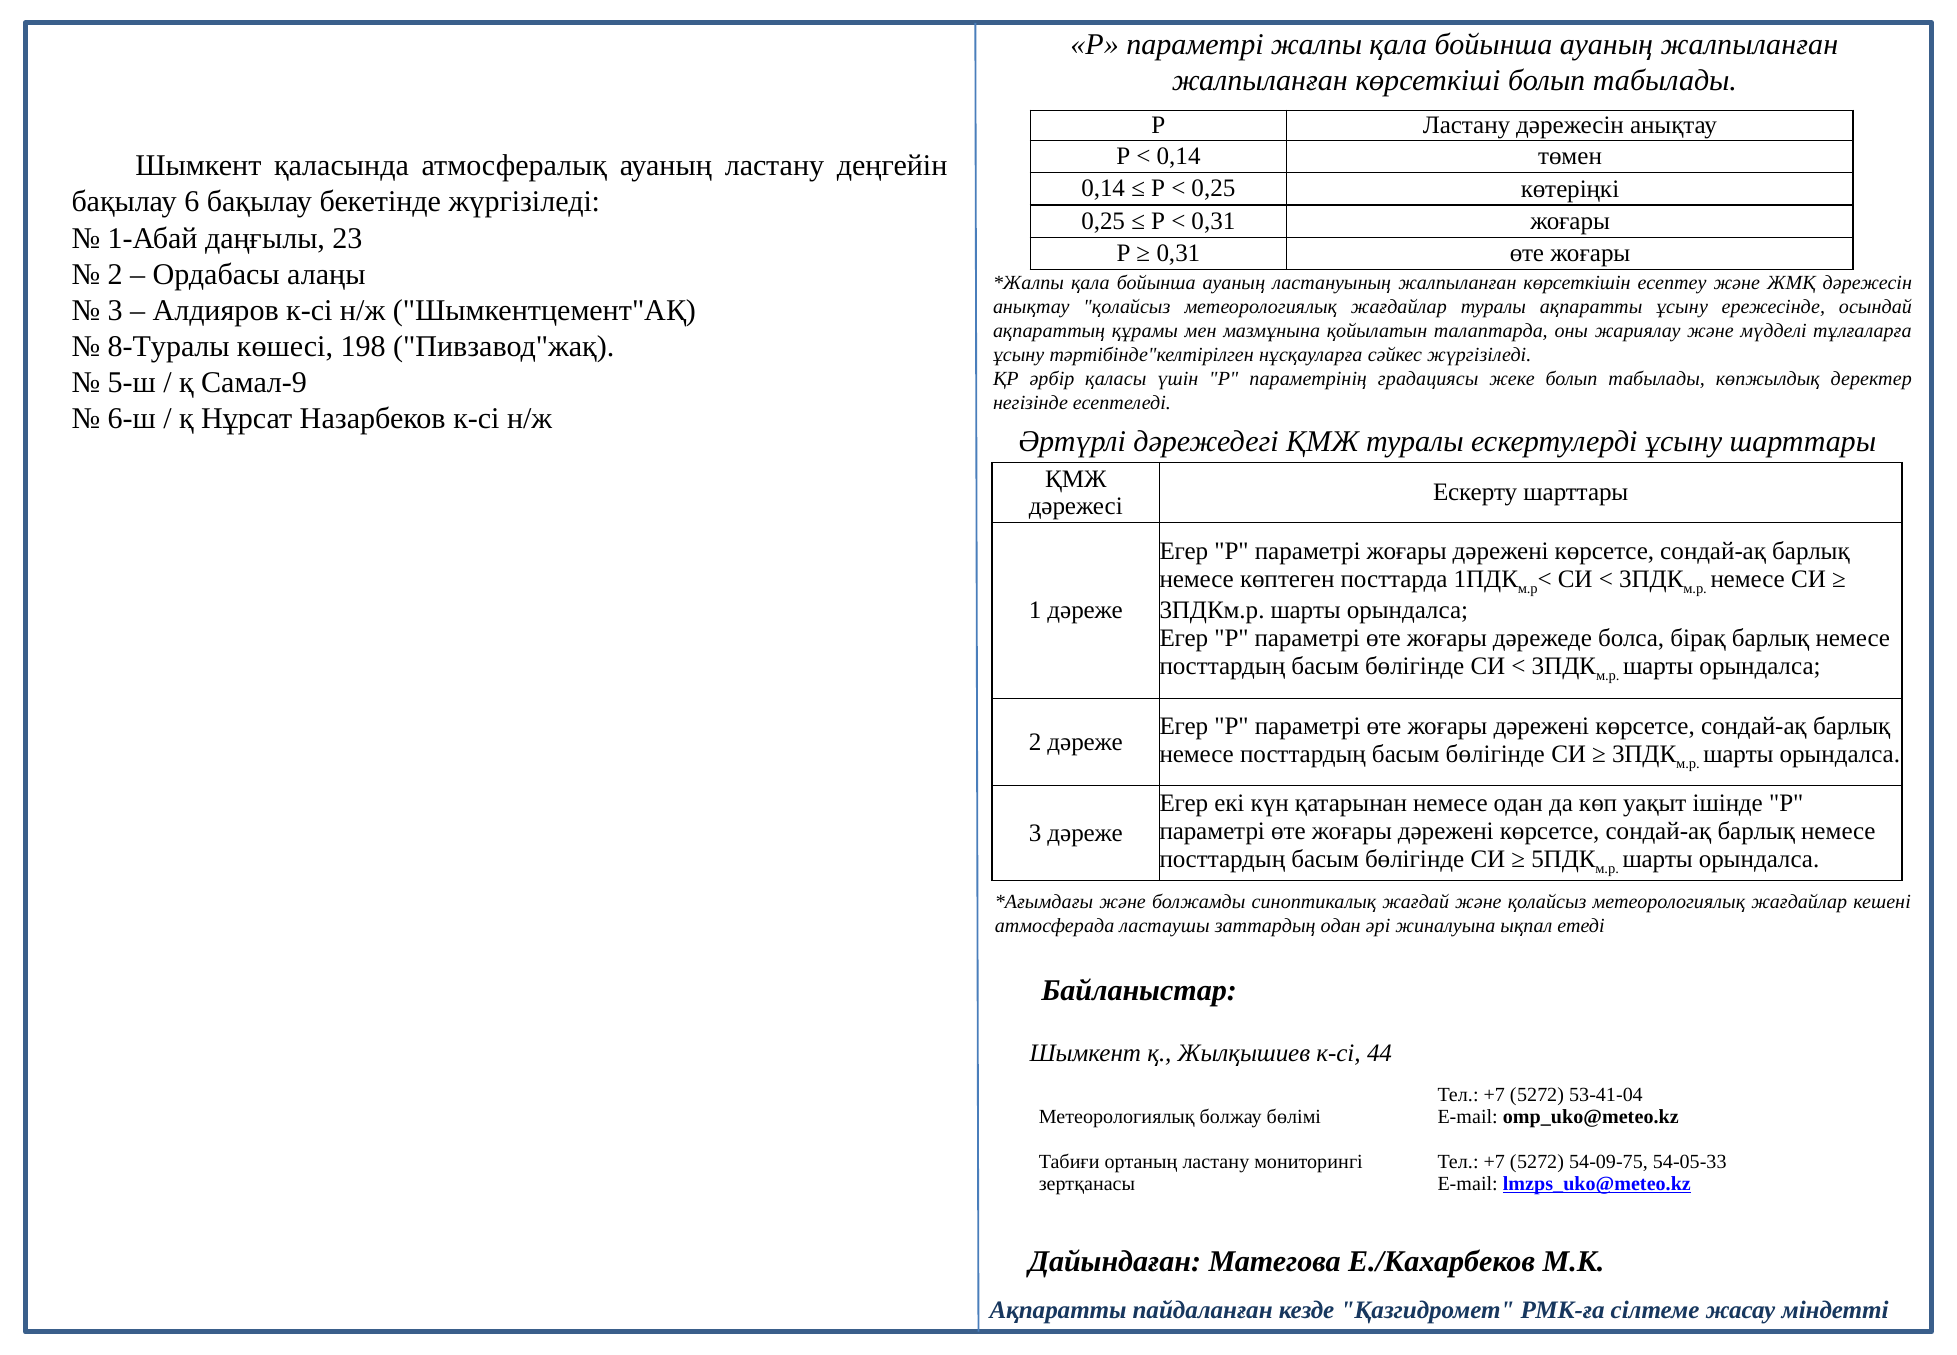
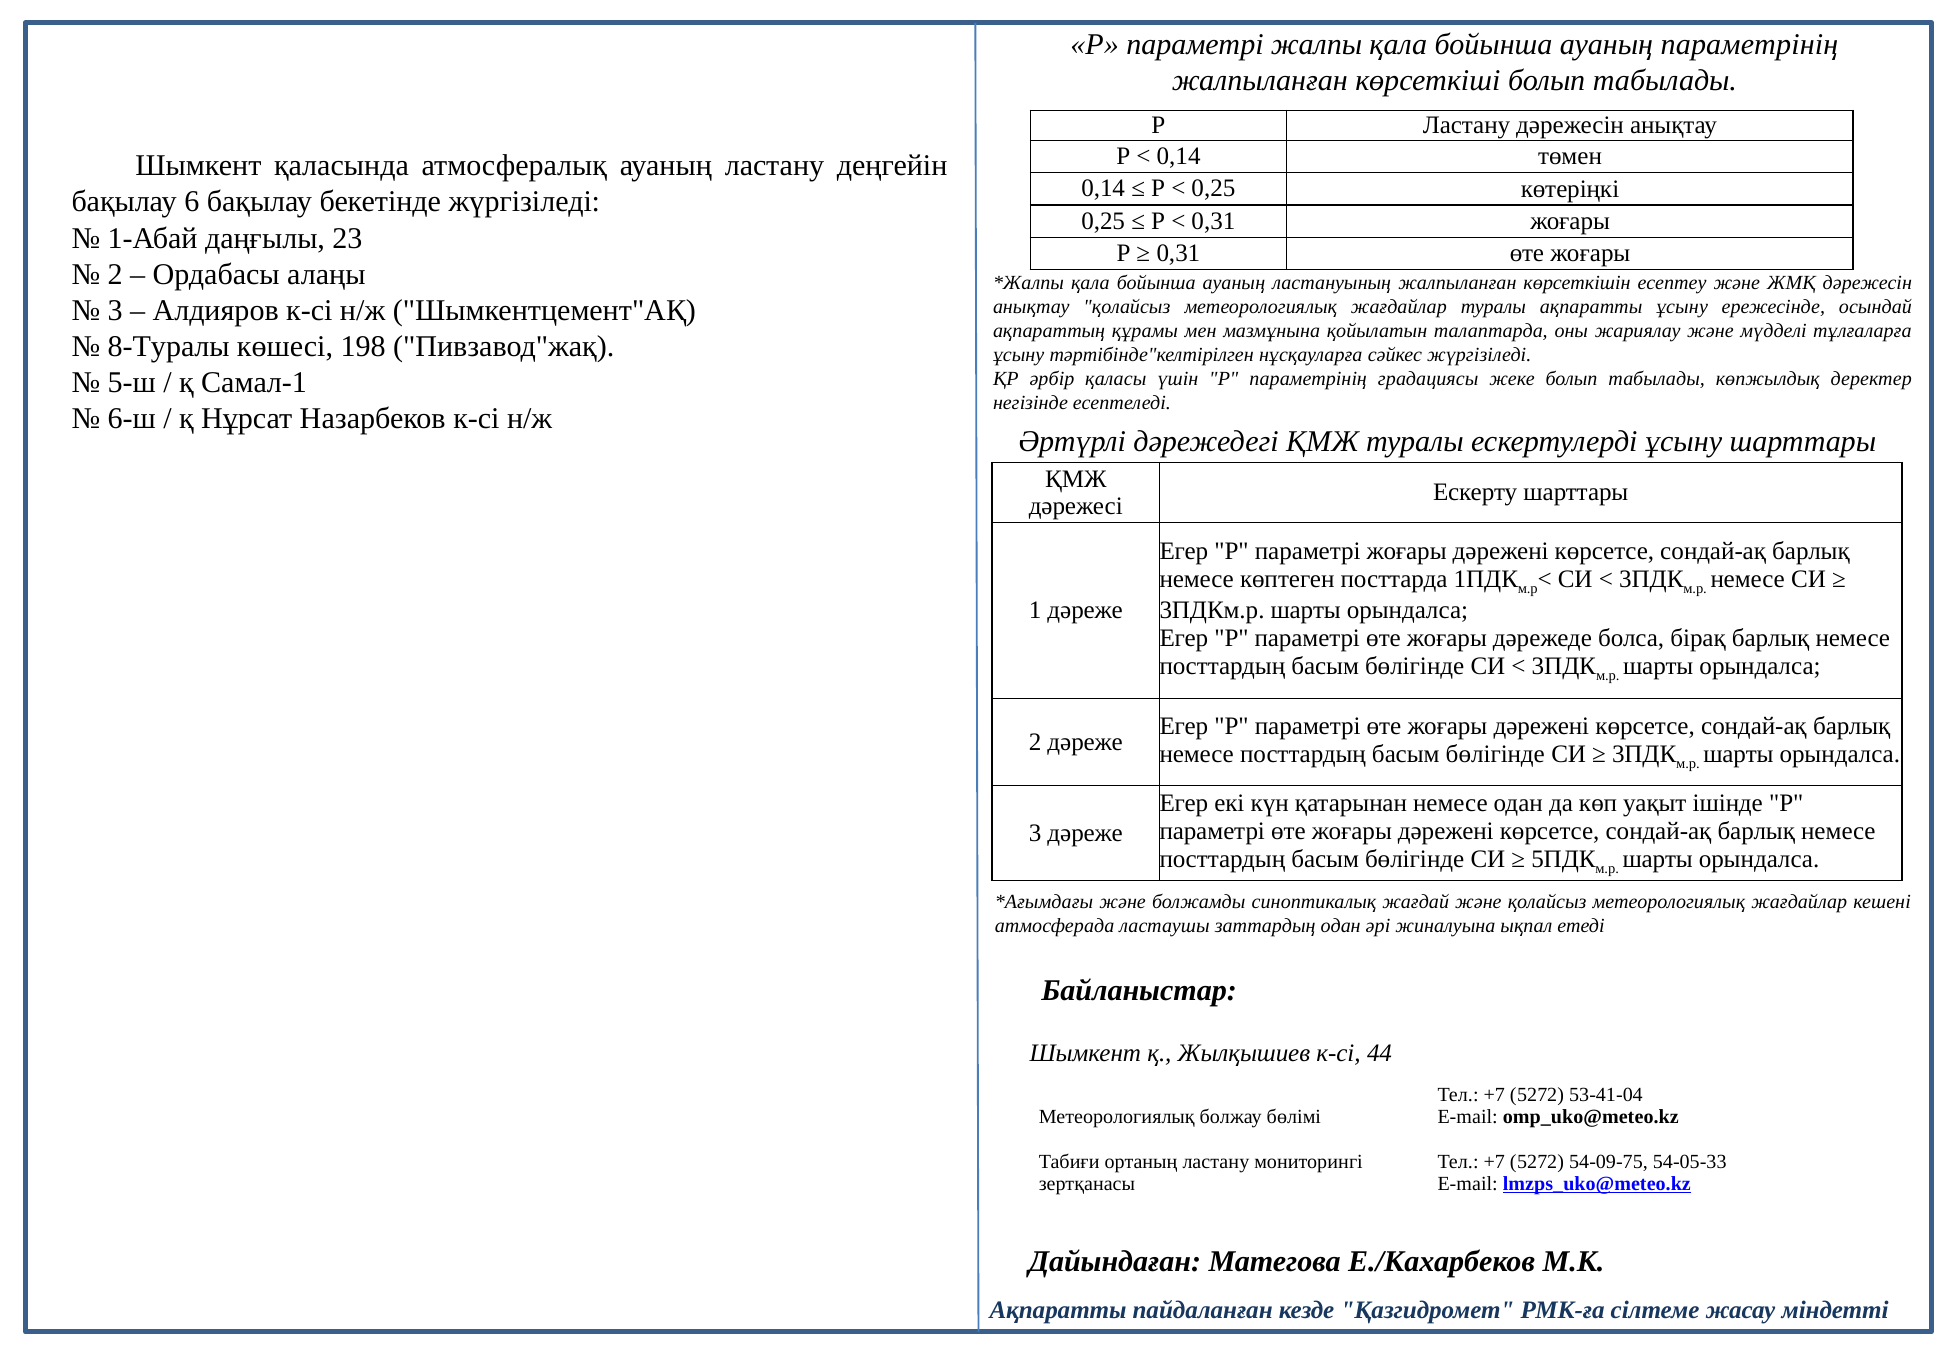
ауаның жалпыланған: жалпыланған -> параметрінің
Самал-9: Самал-9 -> Самал-1
